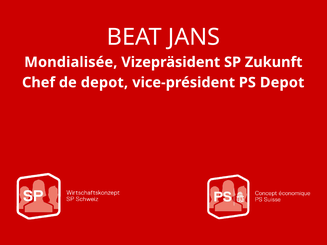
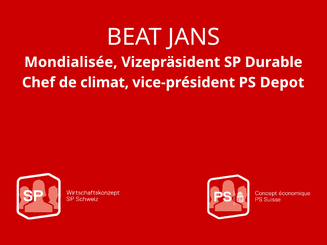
Zukunft: Zukunft -> Durable
de depot: depot -> climat
